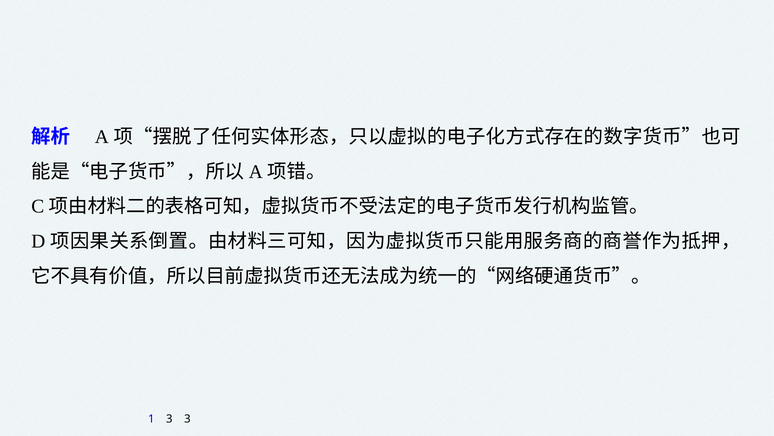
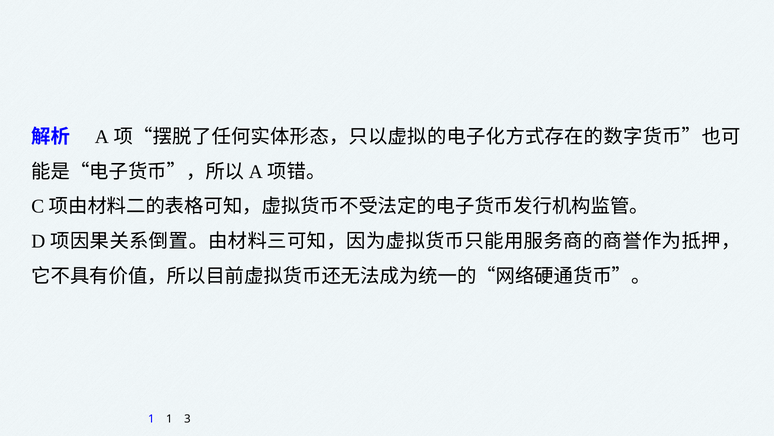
1 3: 3 -> 1
